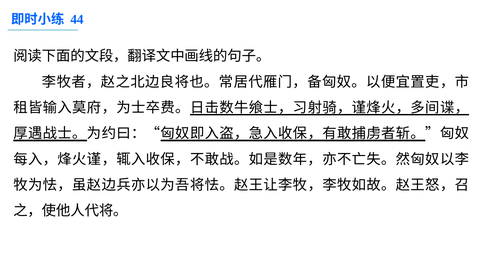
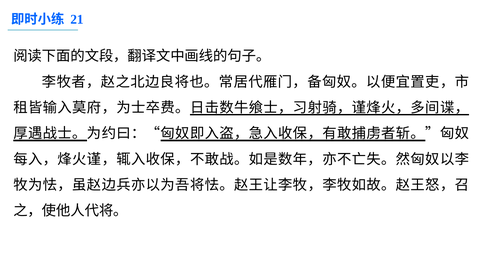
44: 44 -> 21
